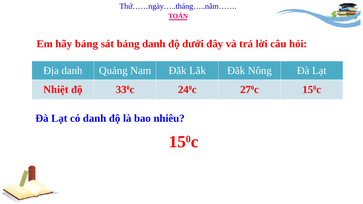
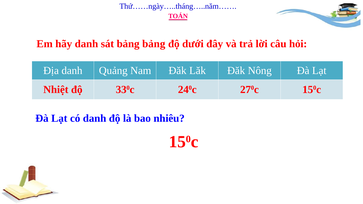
hãy bảng: bảng -> danh
bảng danh: danh -> bảng
